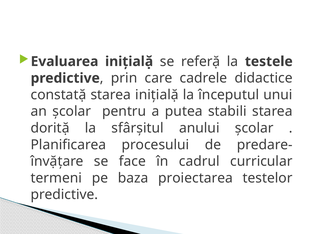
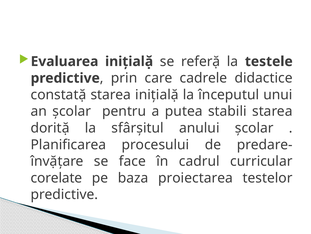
termeni: termeni -> corelate
